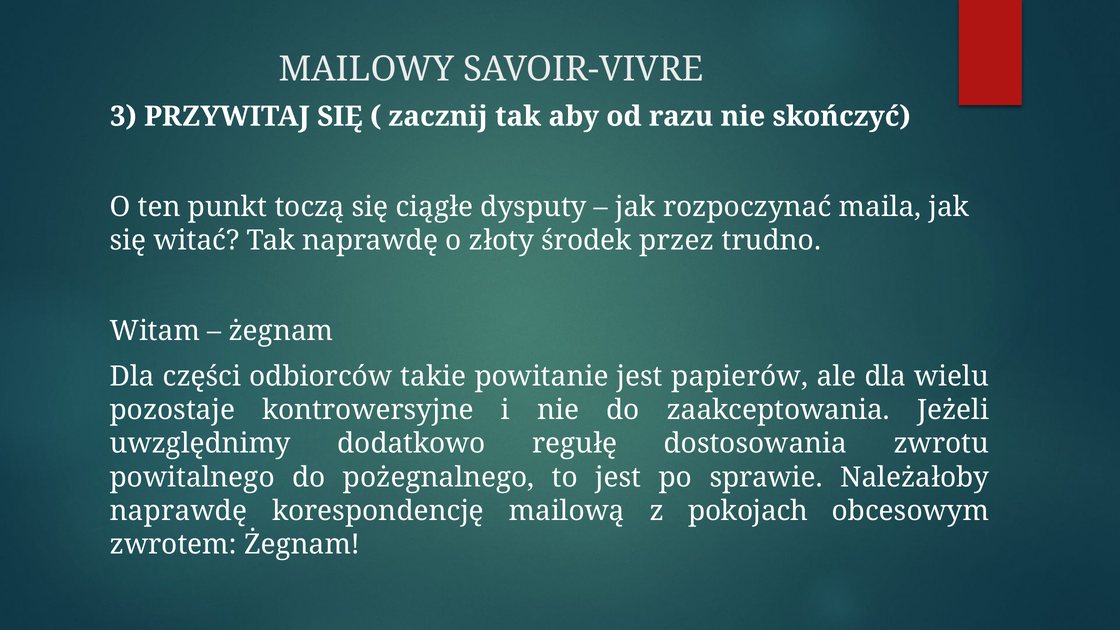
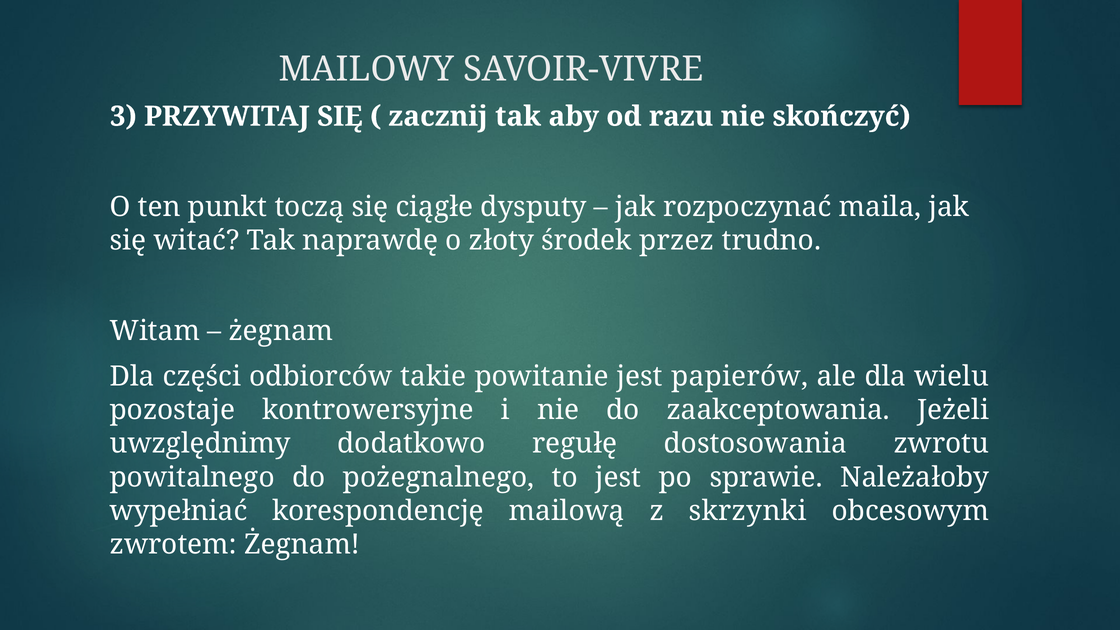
naprawdę at (179, 511): naprawdę -> wypełniać
pokojach: pokojach -> skrzynki
